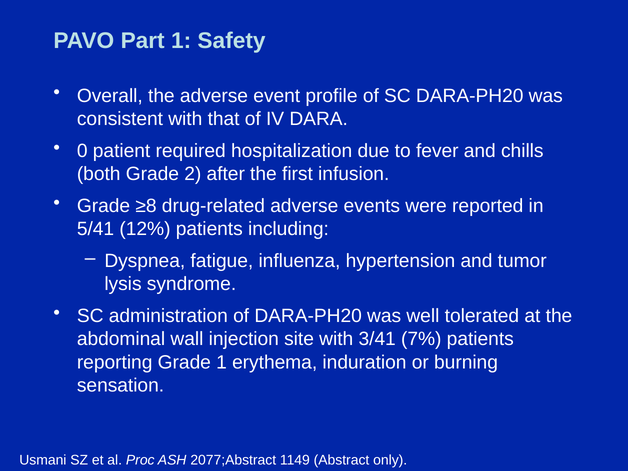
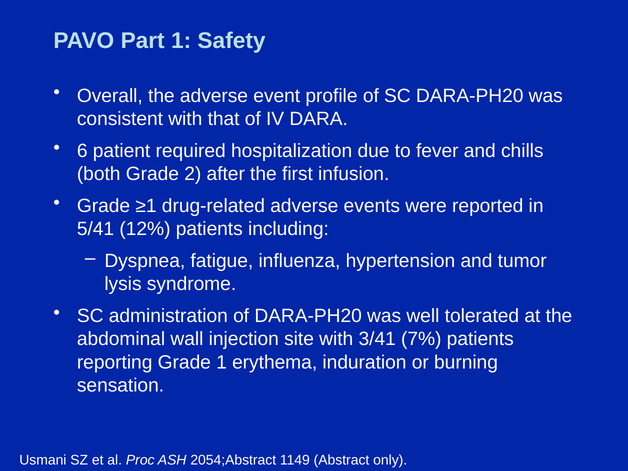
0: 0 -> 6
≥8: ≥8 -> ≥1
2077;Abstract: 2077;Abstract -> 2054;Abstract
